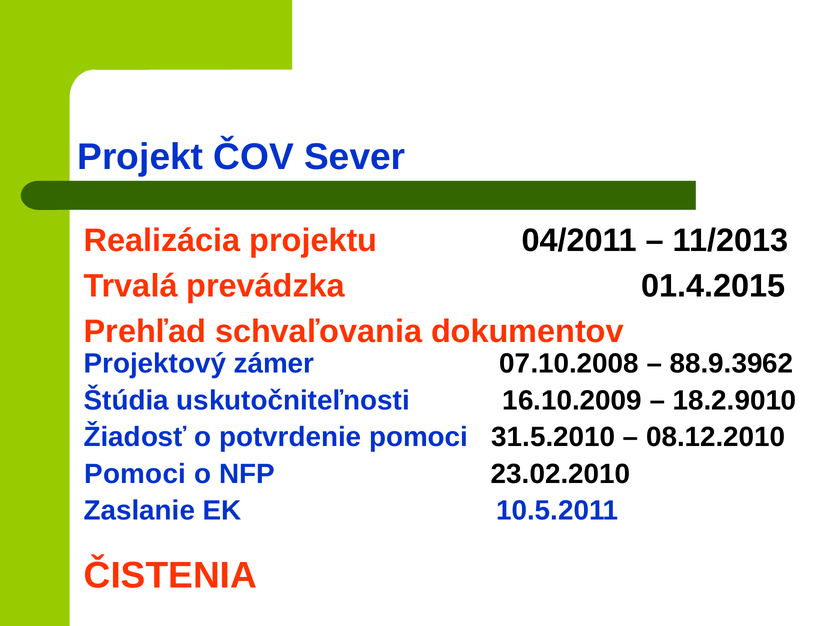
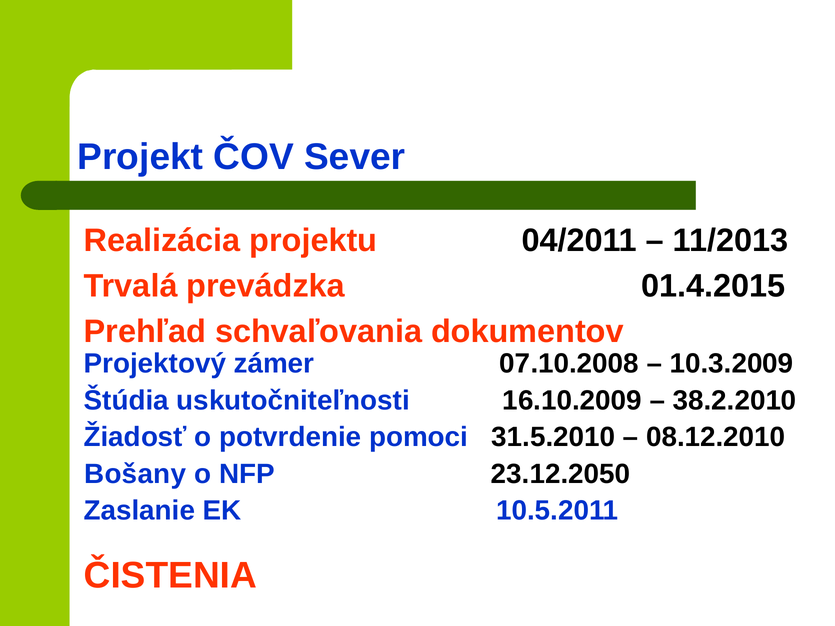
88.9.3962: 88.9.3962 -> 10.3.2009
18.2.9010: 18.2.9010 -> 38.2.2010
Pomoci at (135, 474): Pomoci -> Bošany
23.02.2010: 23.02.2010 -> 23.12.2050
